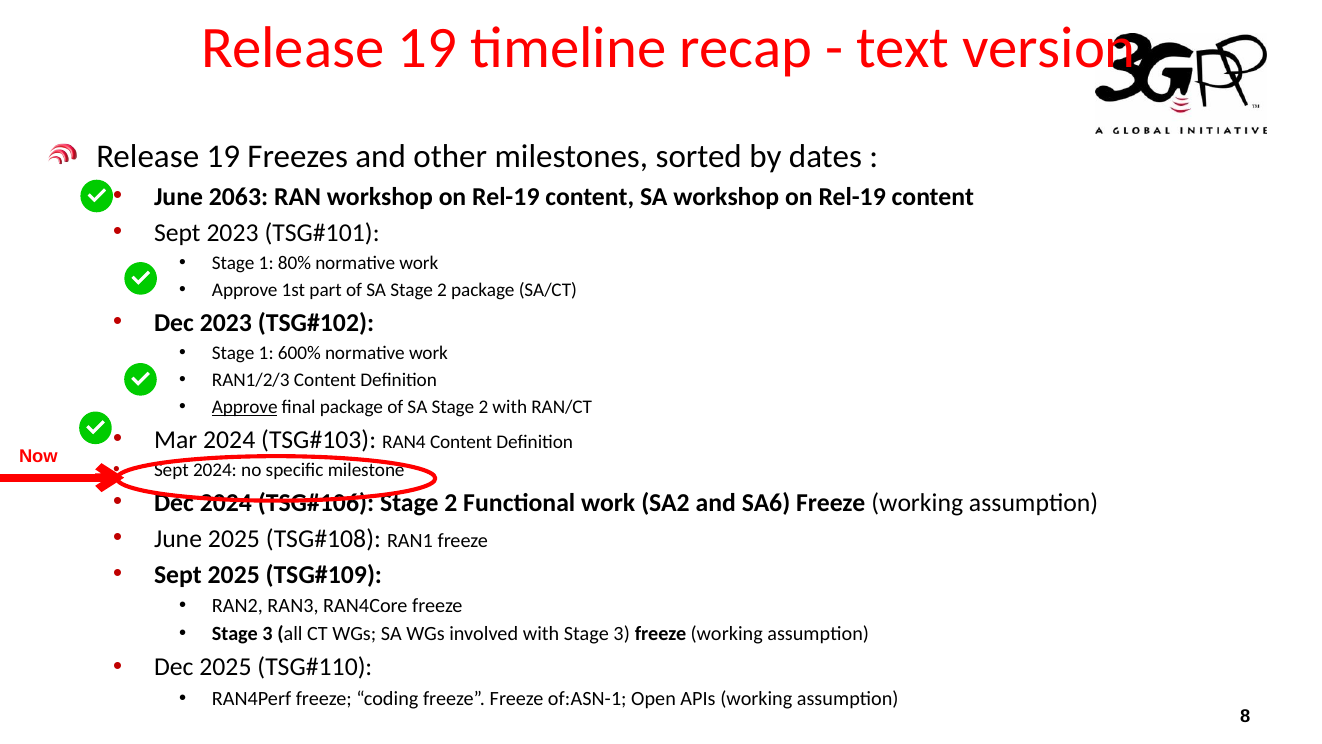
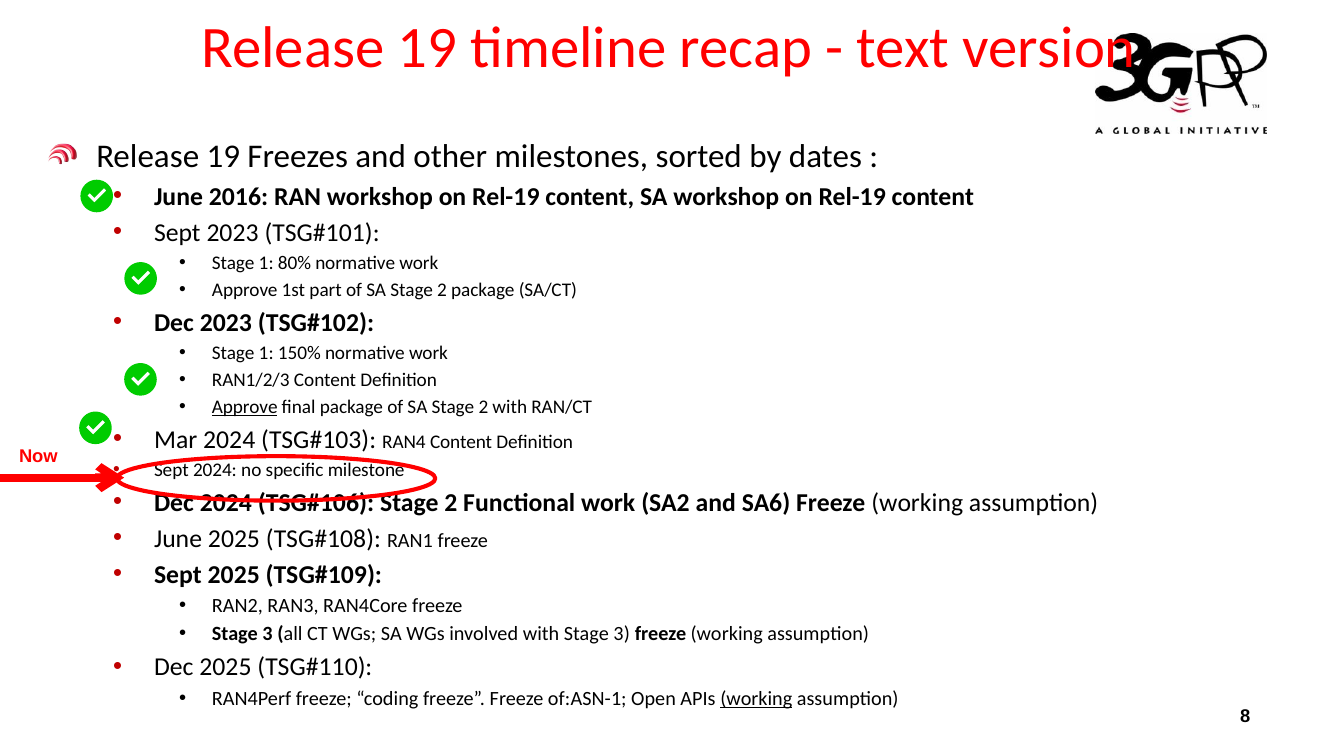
2063: 2063 -> 2016
600%: 600% -> 150%
working at (756, 698) underline: none -> present
